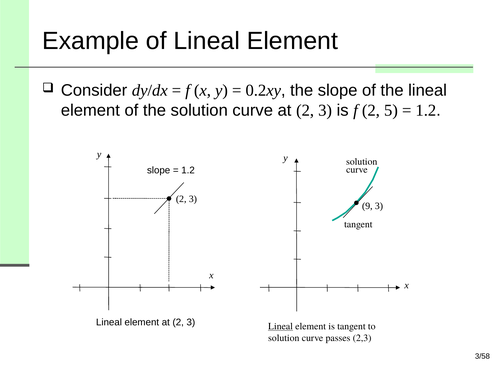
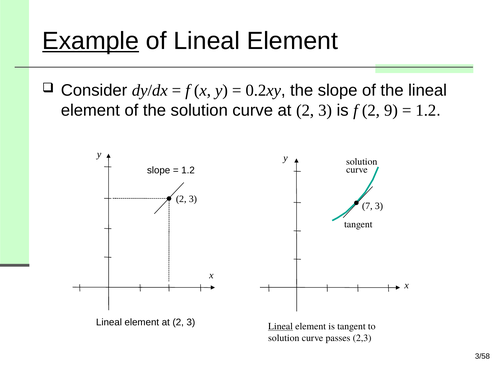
Example underline: none -> present
5: 5 -> 9
9: 9 -> 7
